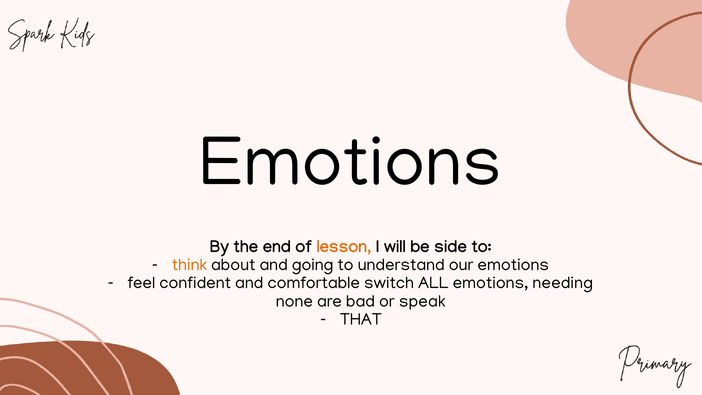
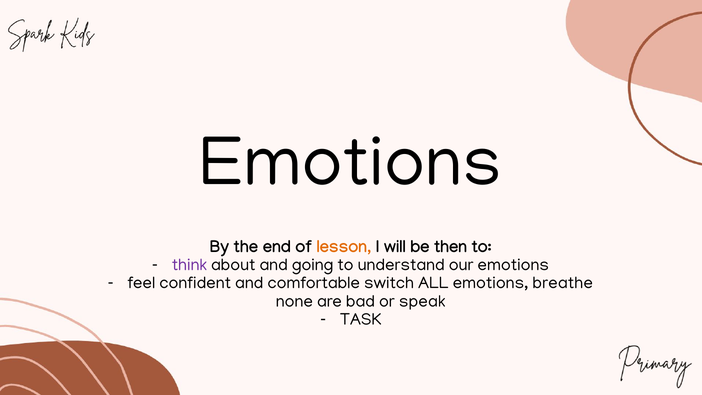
side: side -> then
think colour: orange -> purple
needing: needing -> breathe
THAT: THAT -> TASK
